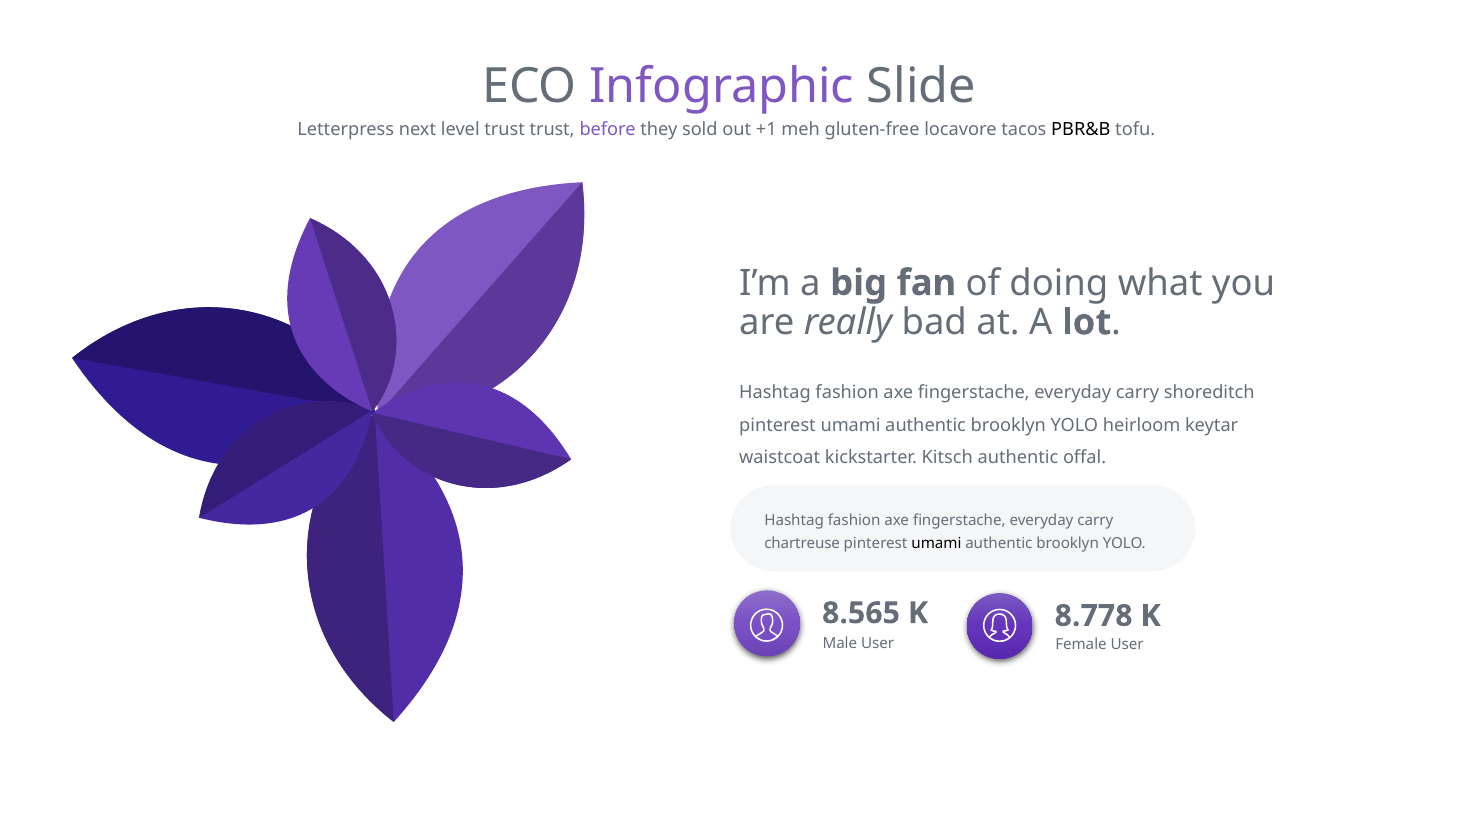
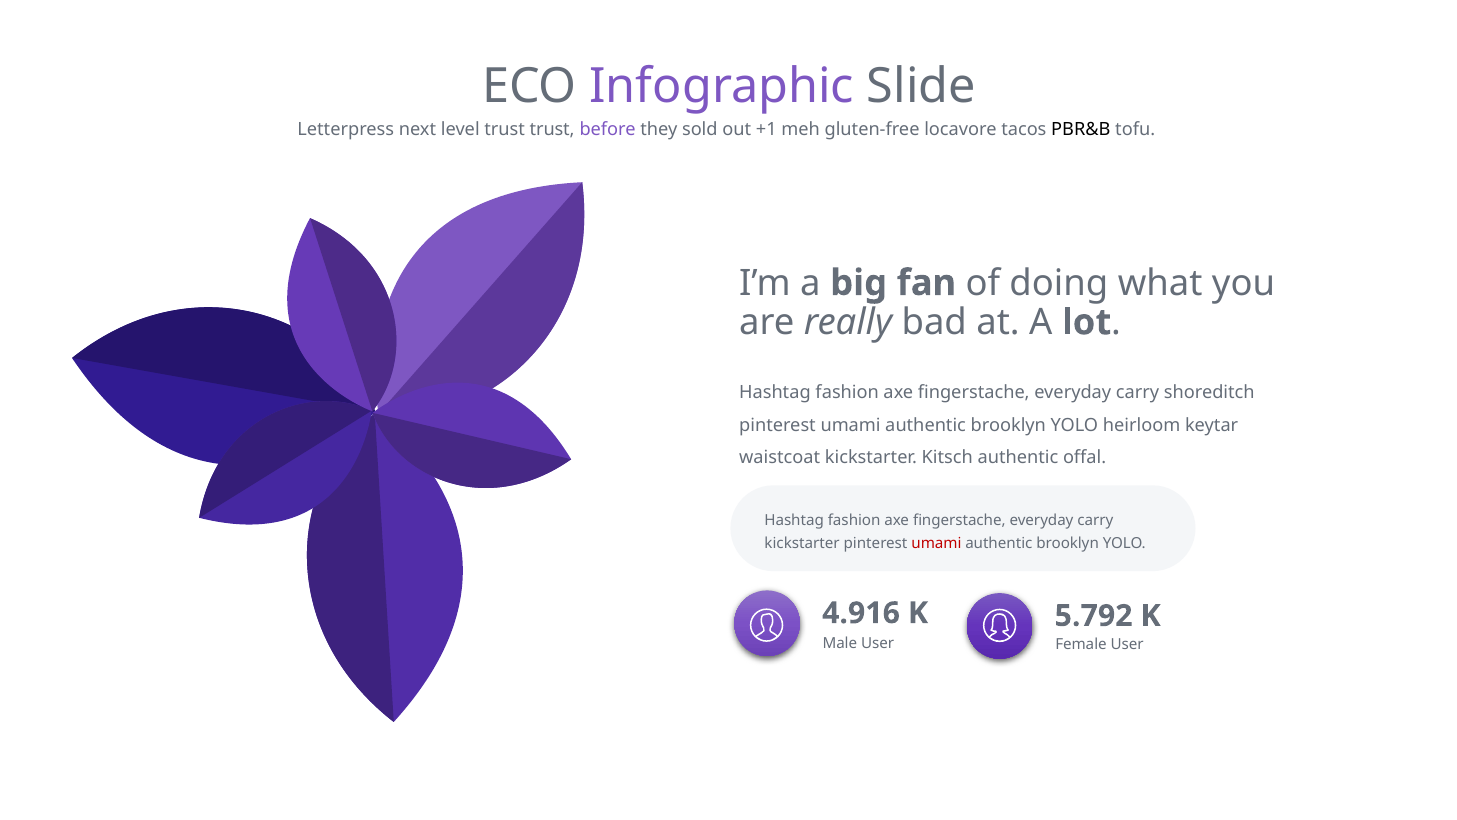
chartreuse at (802, 544): chartreuse -> kickstarter
umami at (936, 544) colour: black -> red
8.565: 8.565 -> 4.916
8.778: 8.778 -> 5.792
